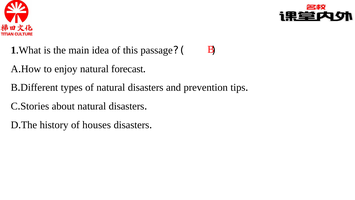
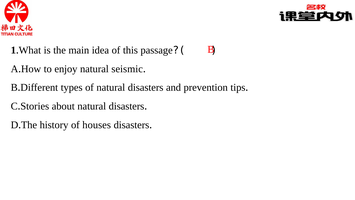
forecast: forecast -> seismic
